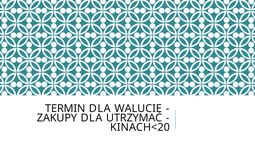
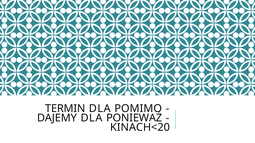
WALUCIE: WALUCIE -> POMIMO
ZAKUPY: ZAKUPY -> DAJEMY
UTRZYMAĆ: UTRZYMAĆ -> PONIEWAŻ
